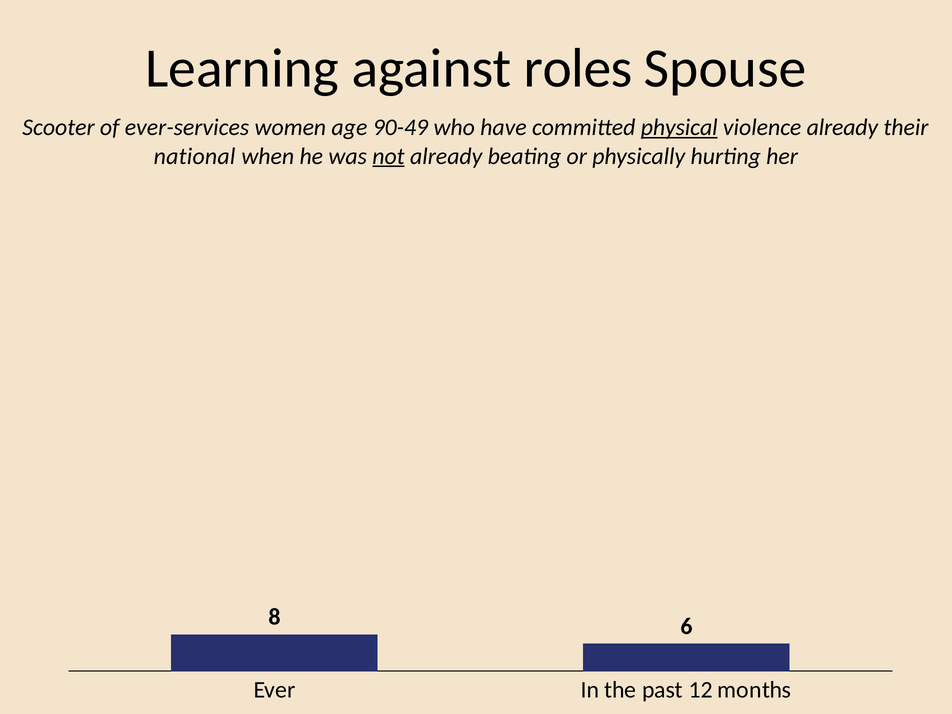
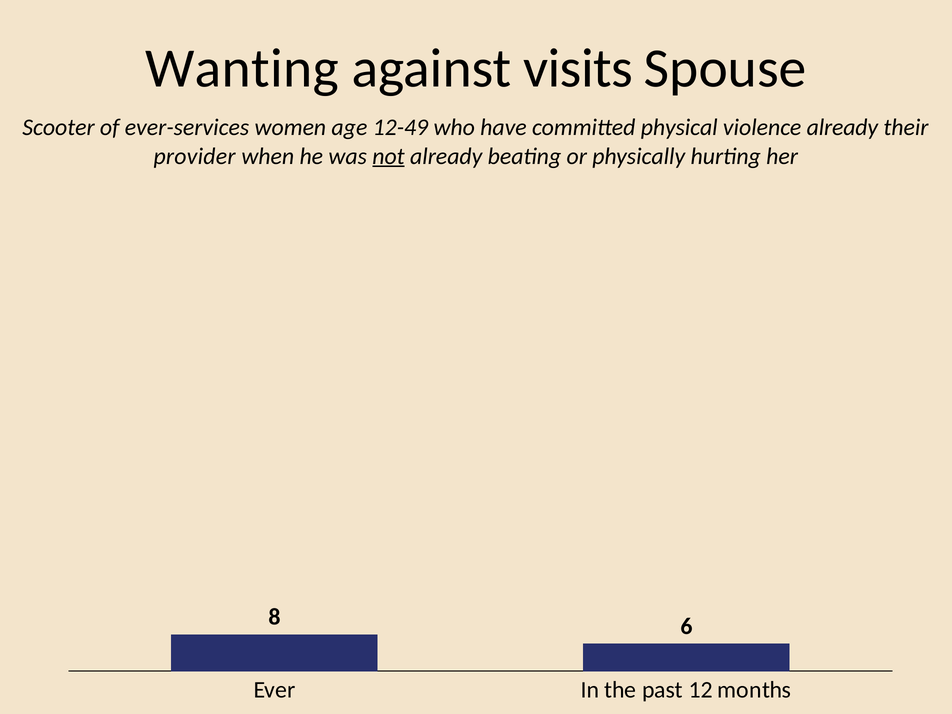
Learning: Learning -> Wanting
roles: roles -> visits
90-49: 90-49 -> 12-49
physical underline: present -> none
national: national -> provider
